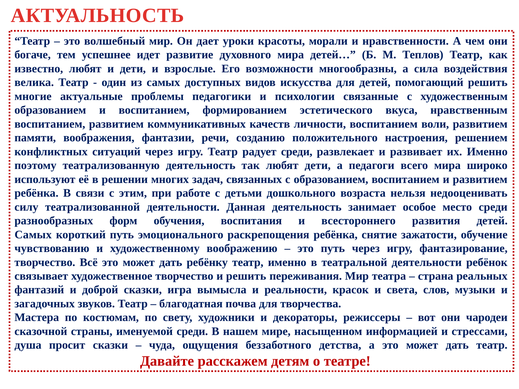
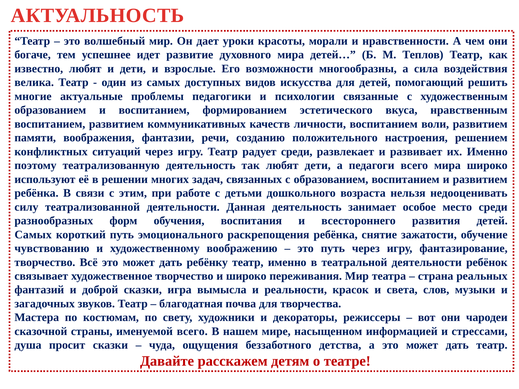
и решить: решить -> широко
именуемой среди: среди -> всего
